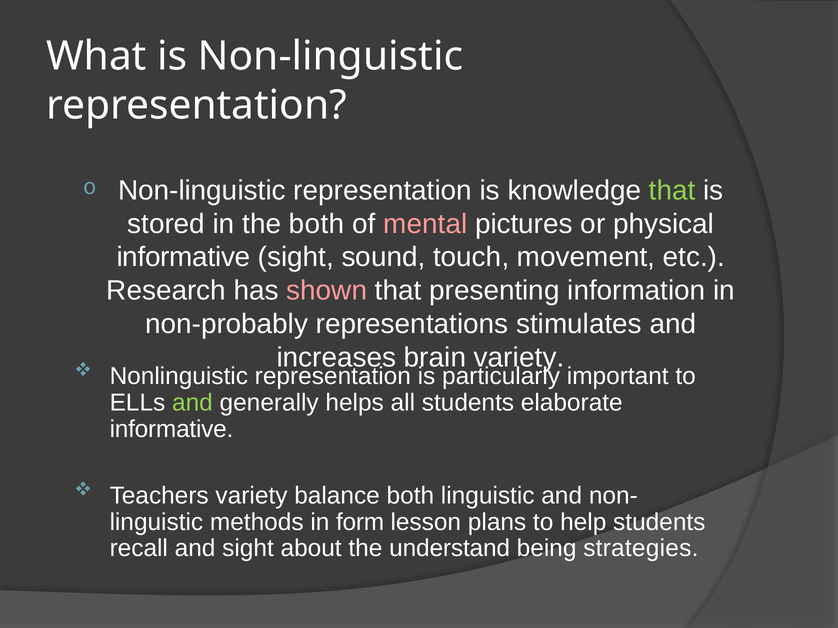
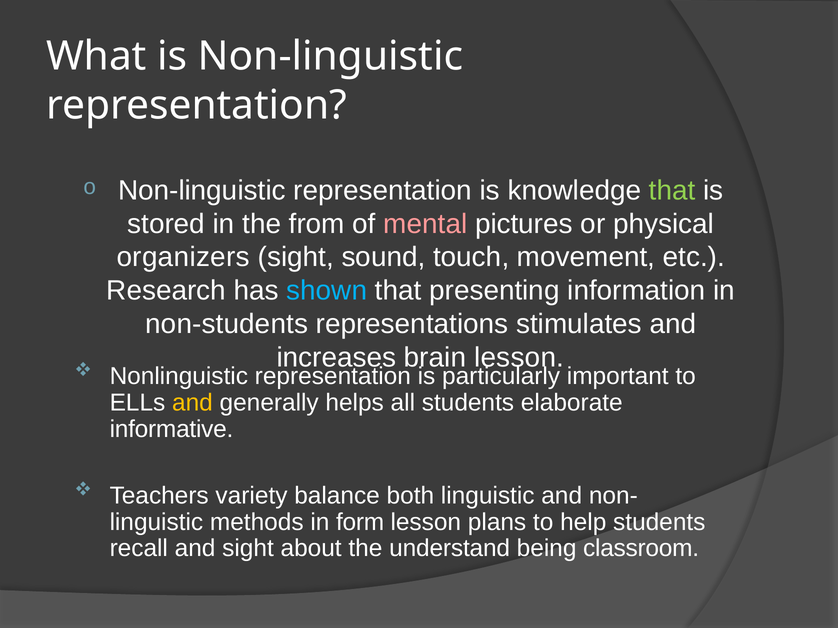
the both: both -> from
informative at (183, 257): informative -> organizers
shown colour: pink -> light blue
non-probably: non-probably -> non-students
brain variety: variety -> lesson
and at (192, 403) colour: light green -> yellow
strategies: strategies -> classroom
